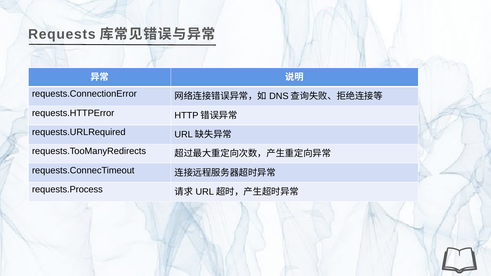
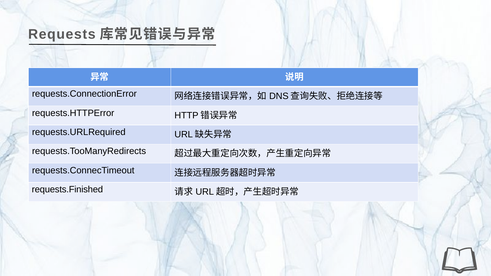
requests.Process: requests.Process -> requests.Finished
